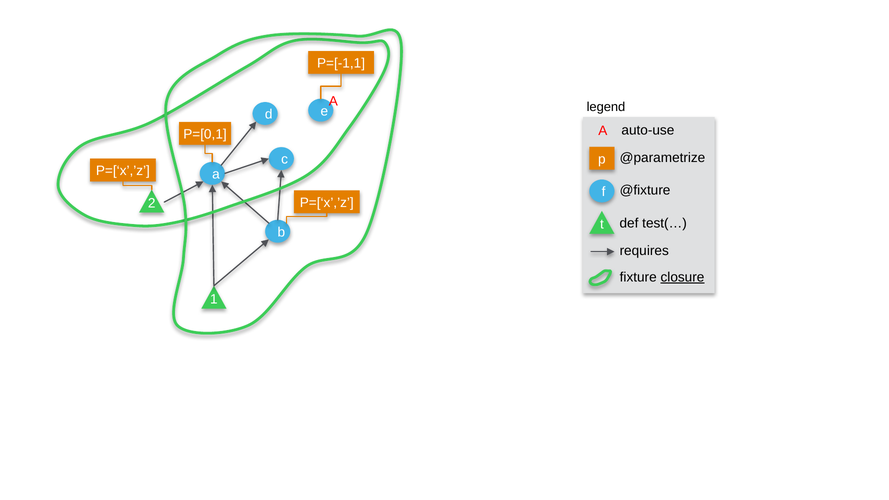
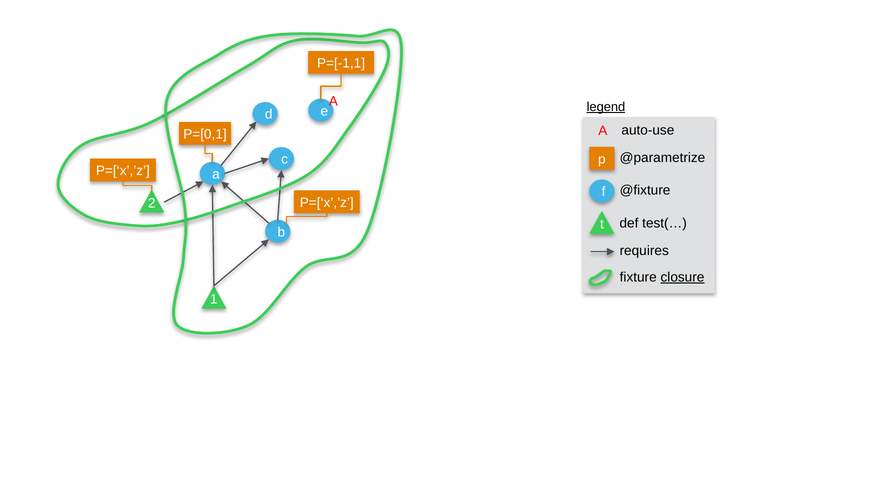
legend underline: none -> present
